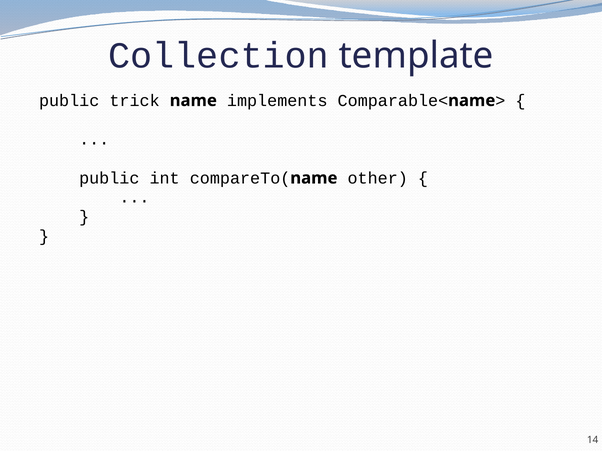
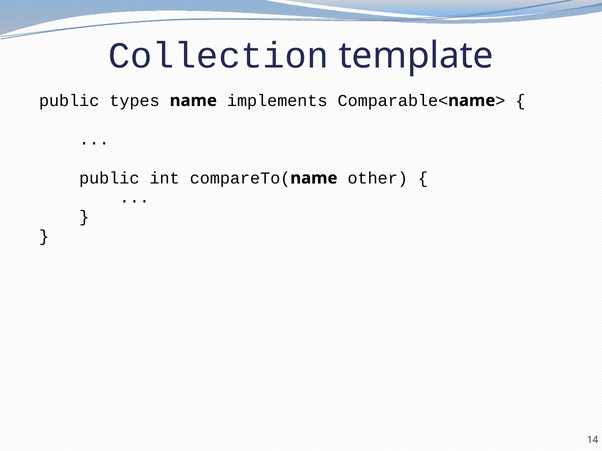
trick: trick -> types
